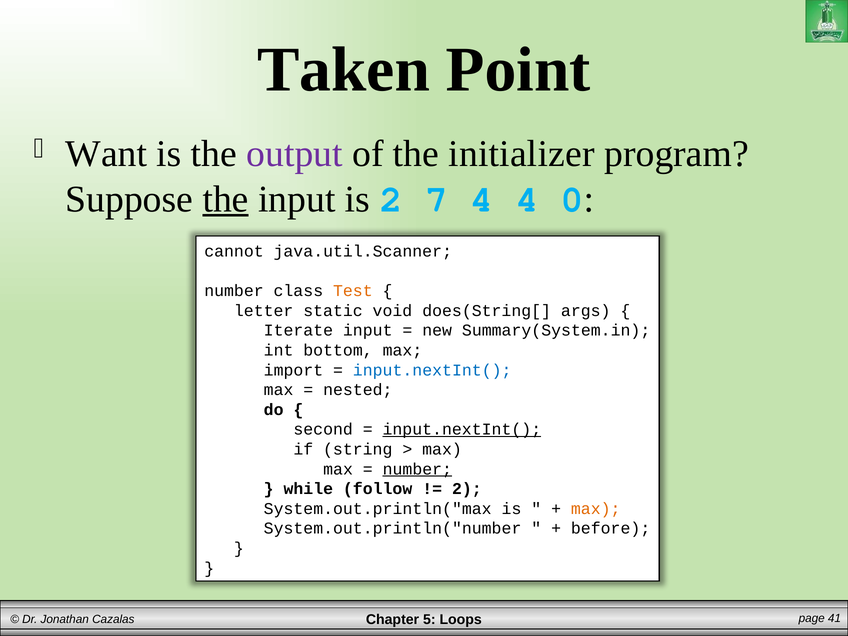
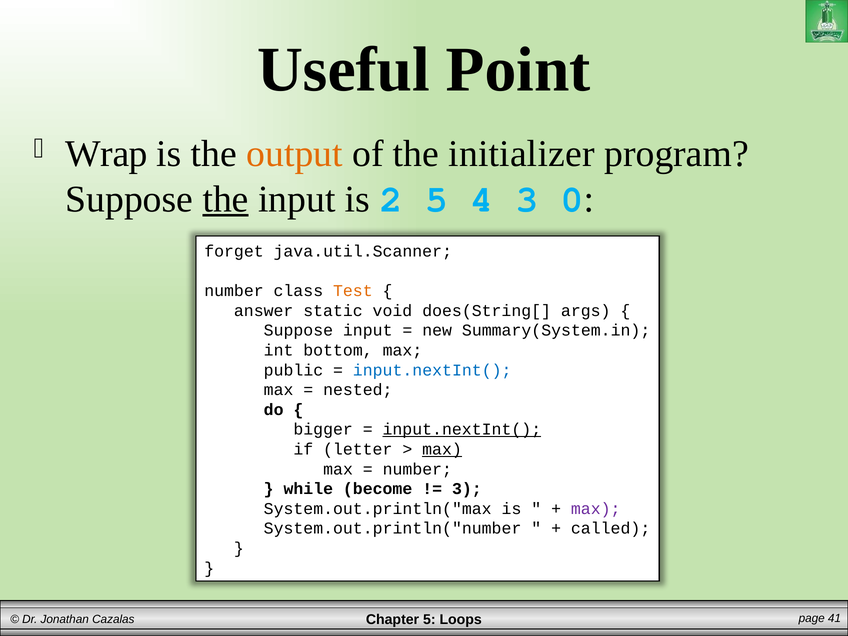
Taken: Taken -> Useful
Want: Want -> Wrap
output colour: purple -> orange
2 7: 7 -> 5
4 4: 4 -> 3
cannot: cannot -> forget
letter: letter -> answer
Iterate at (298, 330): Iterate -> Suppose
import: import -> public
second: second -> bigger
string: string -> letter
max at (442, 449) underline: none -> present
number at (417, 469) underline: present -> none
follow: follow -> become
2 at (467, 489): 2 -> 3
max at (596, 509) colour: orange -> purple
before: before -> called
